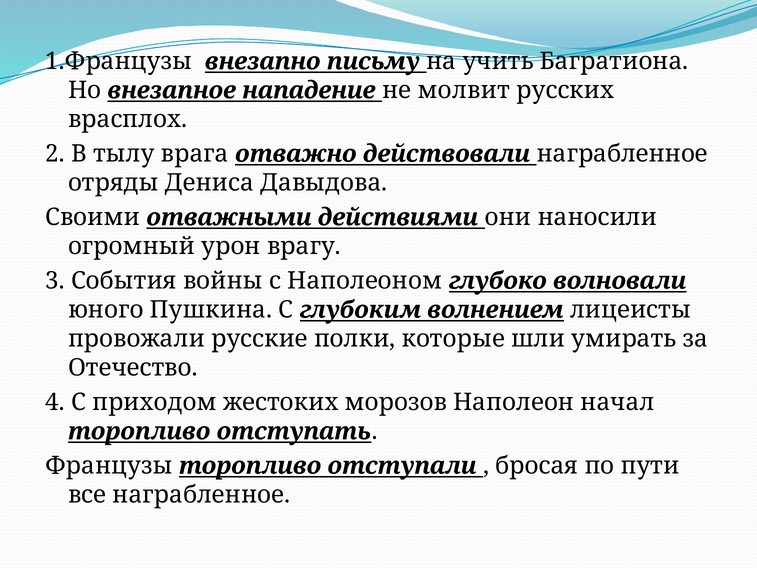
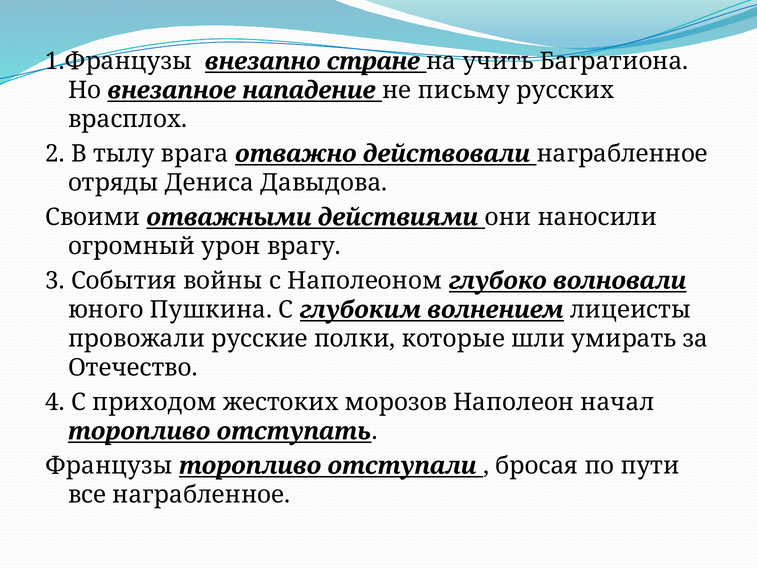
письму: письму -> стране
молвит: молвит -> письму
